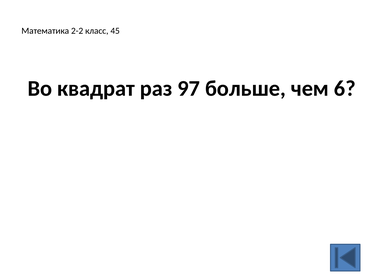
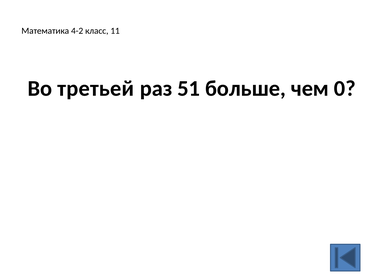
2-2: 2-2 -> 4-2
45: 45 -> 11
квадрат: квадрат -> третьей
97: 97 -> 51
6: 6 -> 0
